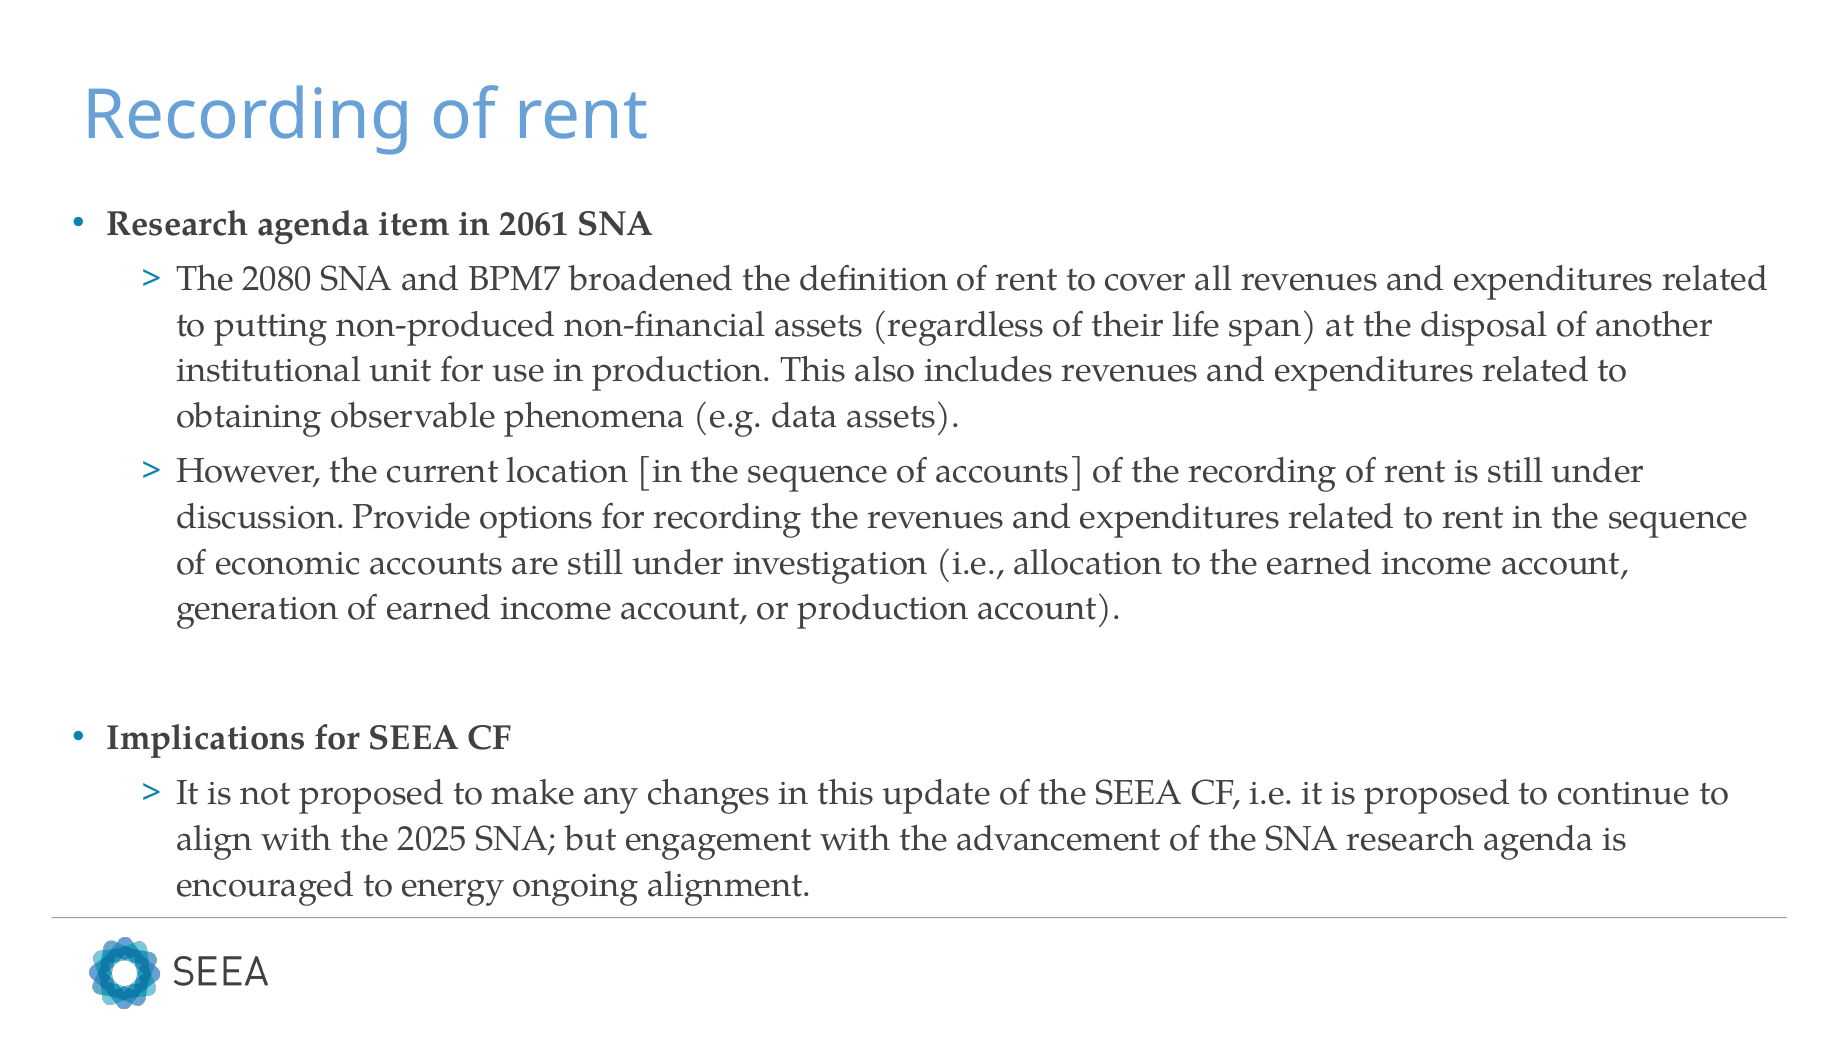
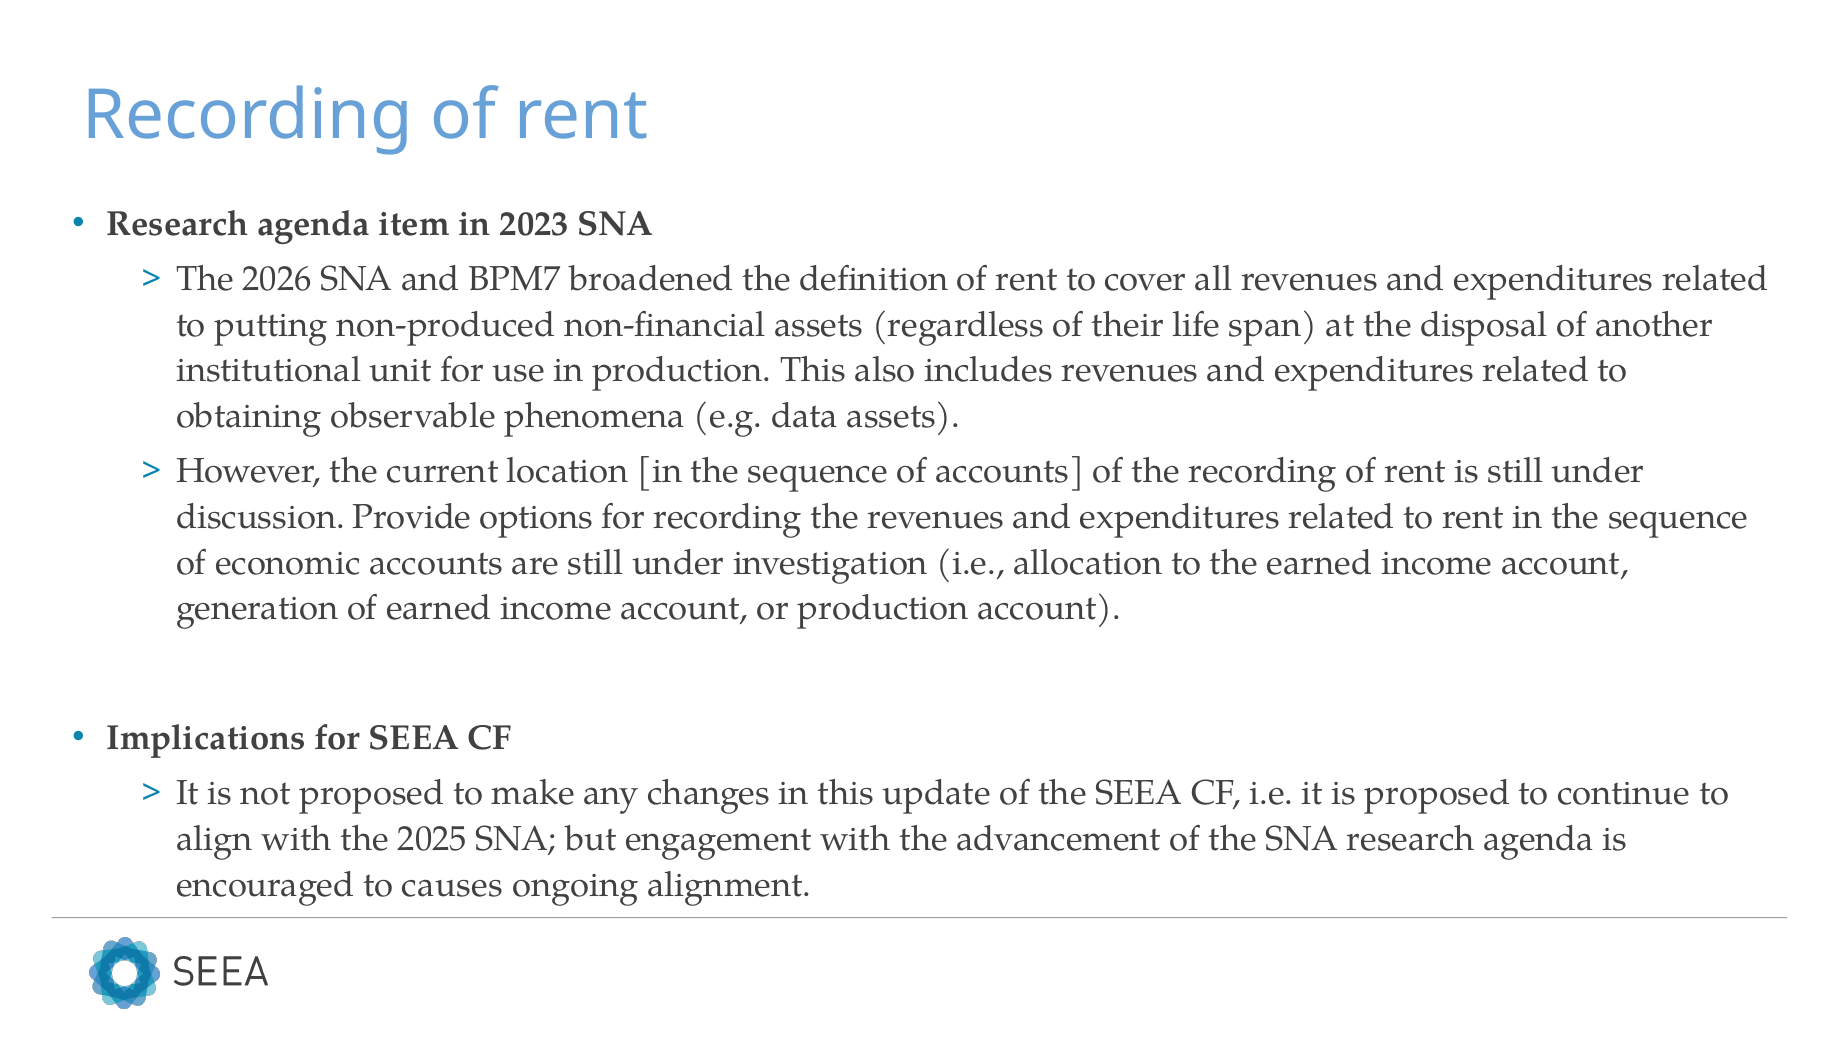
2061: 2061 -> 2023
2080: 2080 -> 2026
energy: energy -> causes
